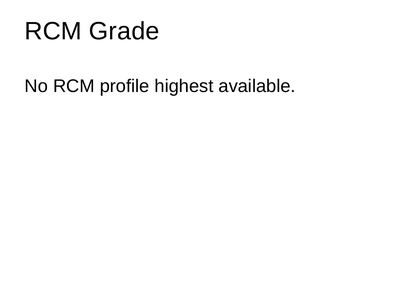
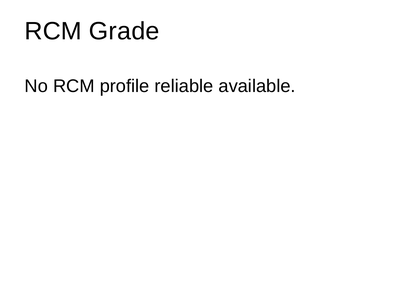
highest: highest -> reliable
